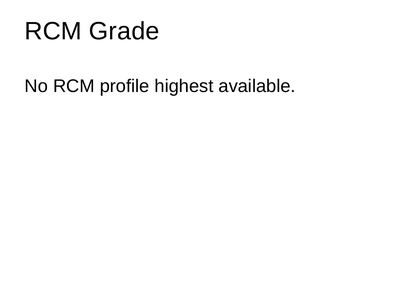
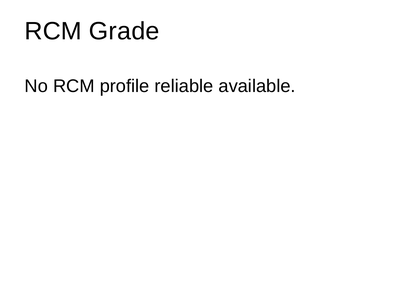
highest: highest -> reliable
